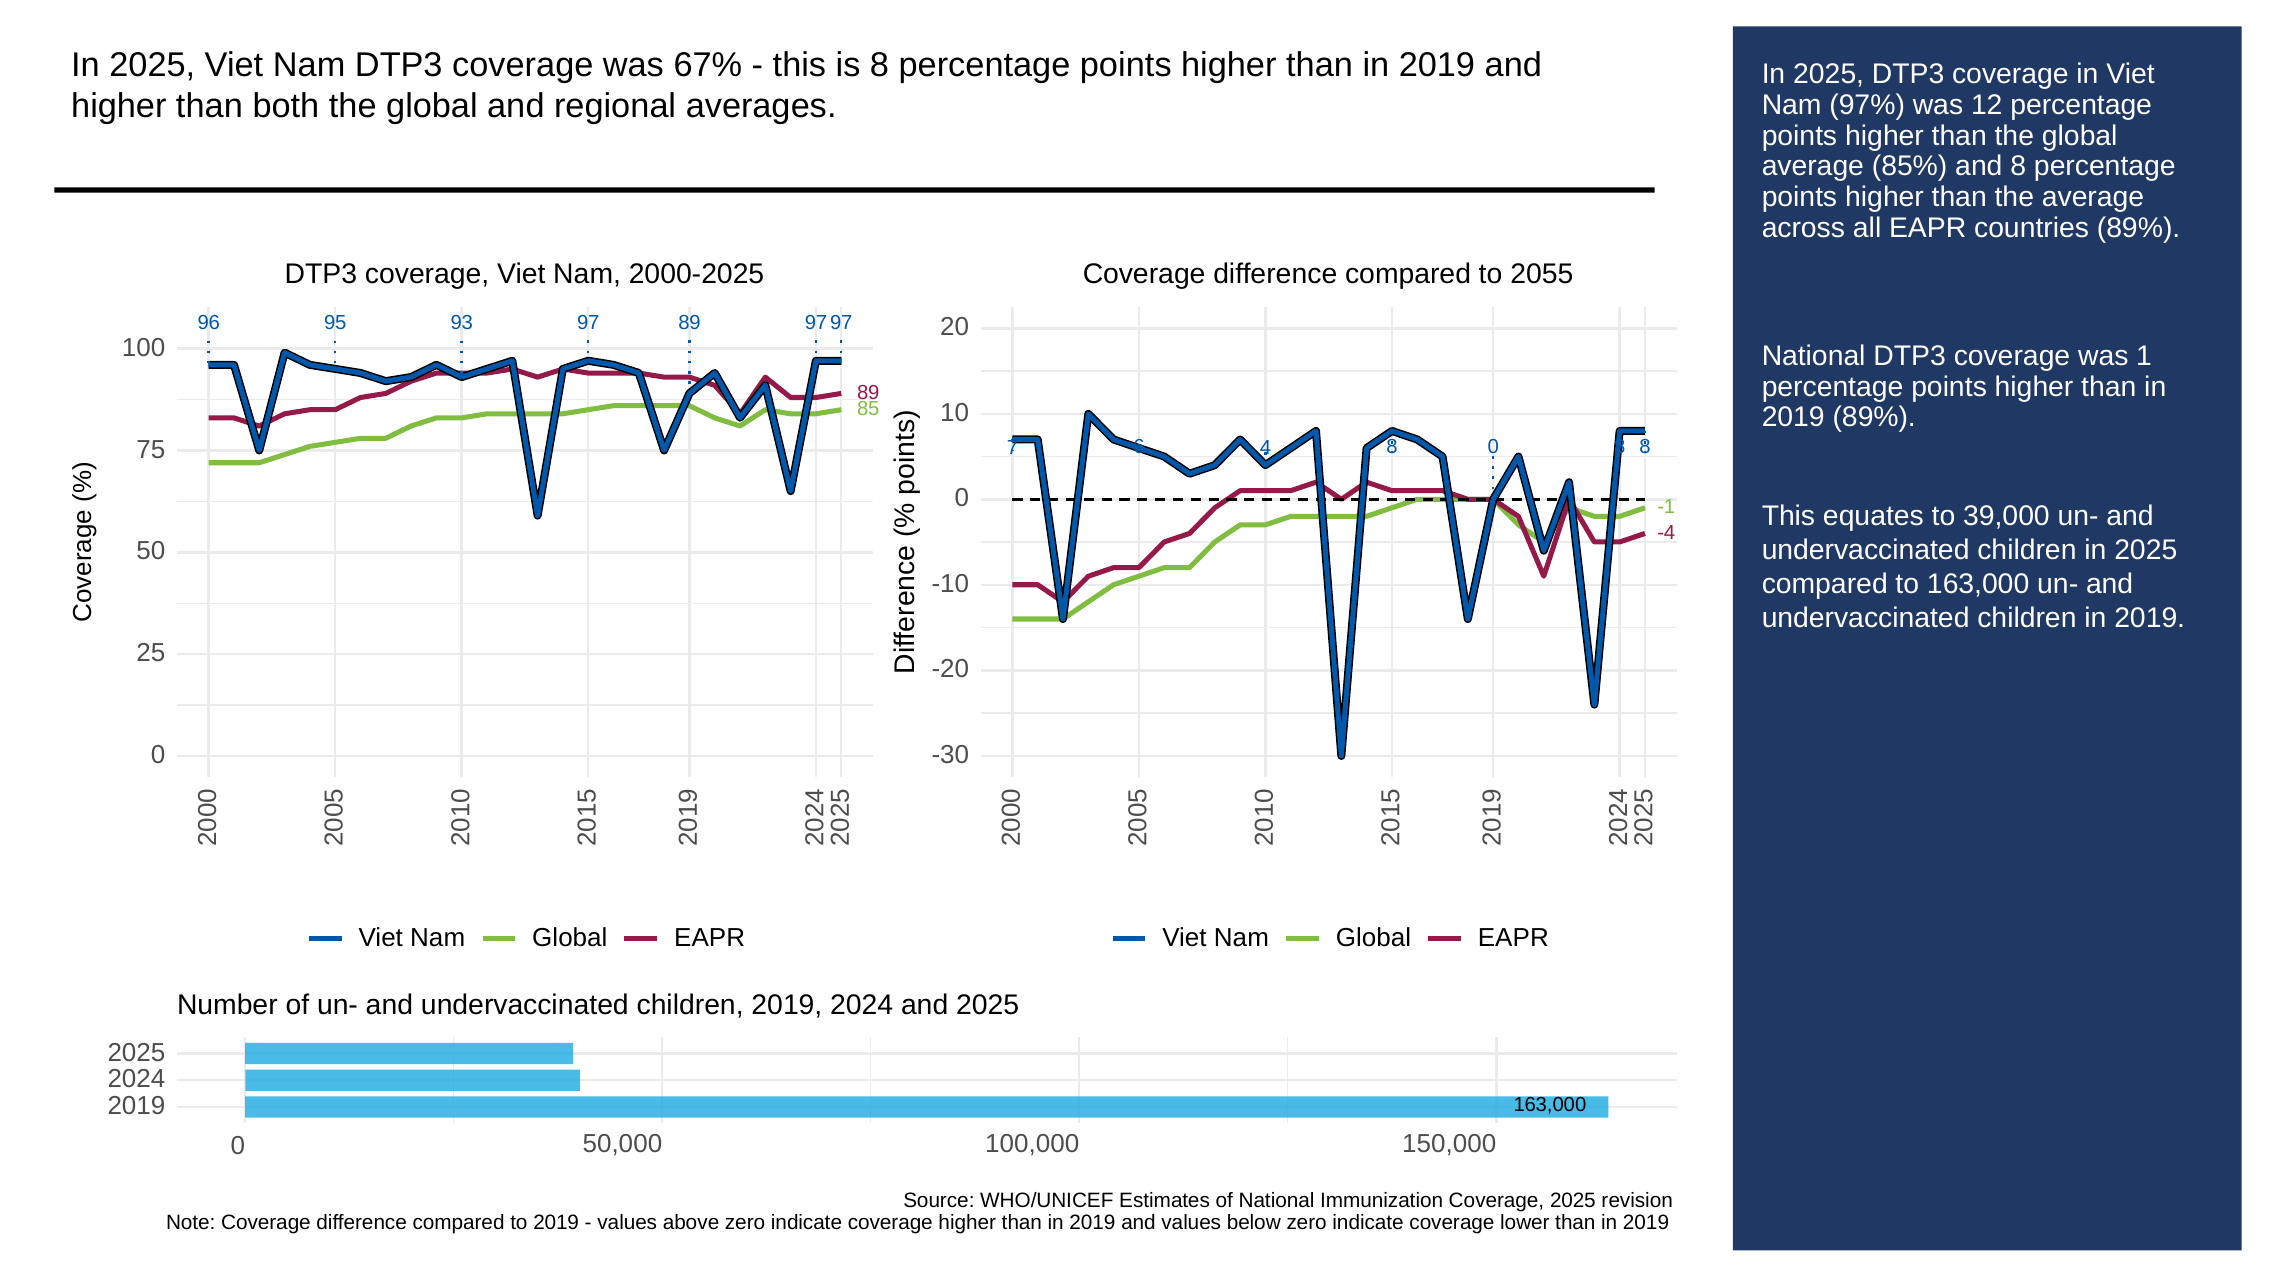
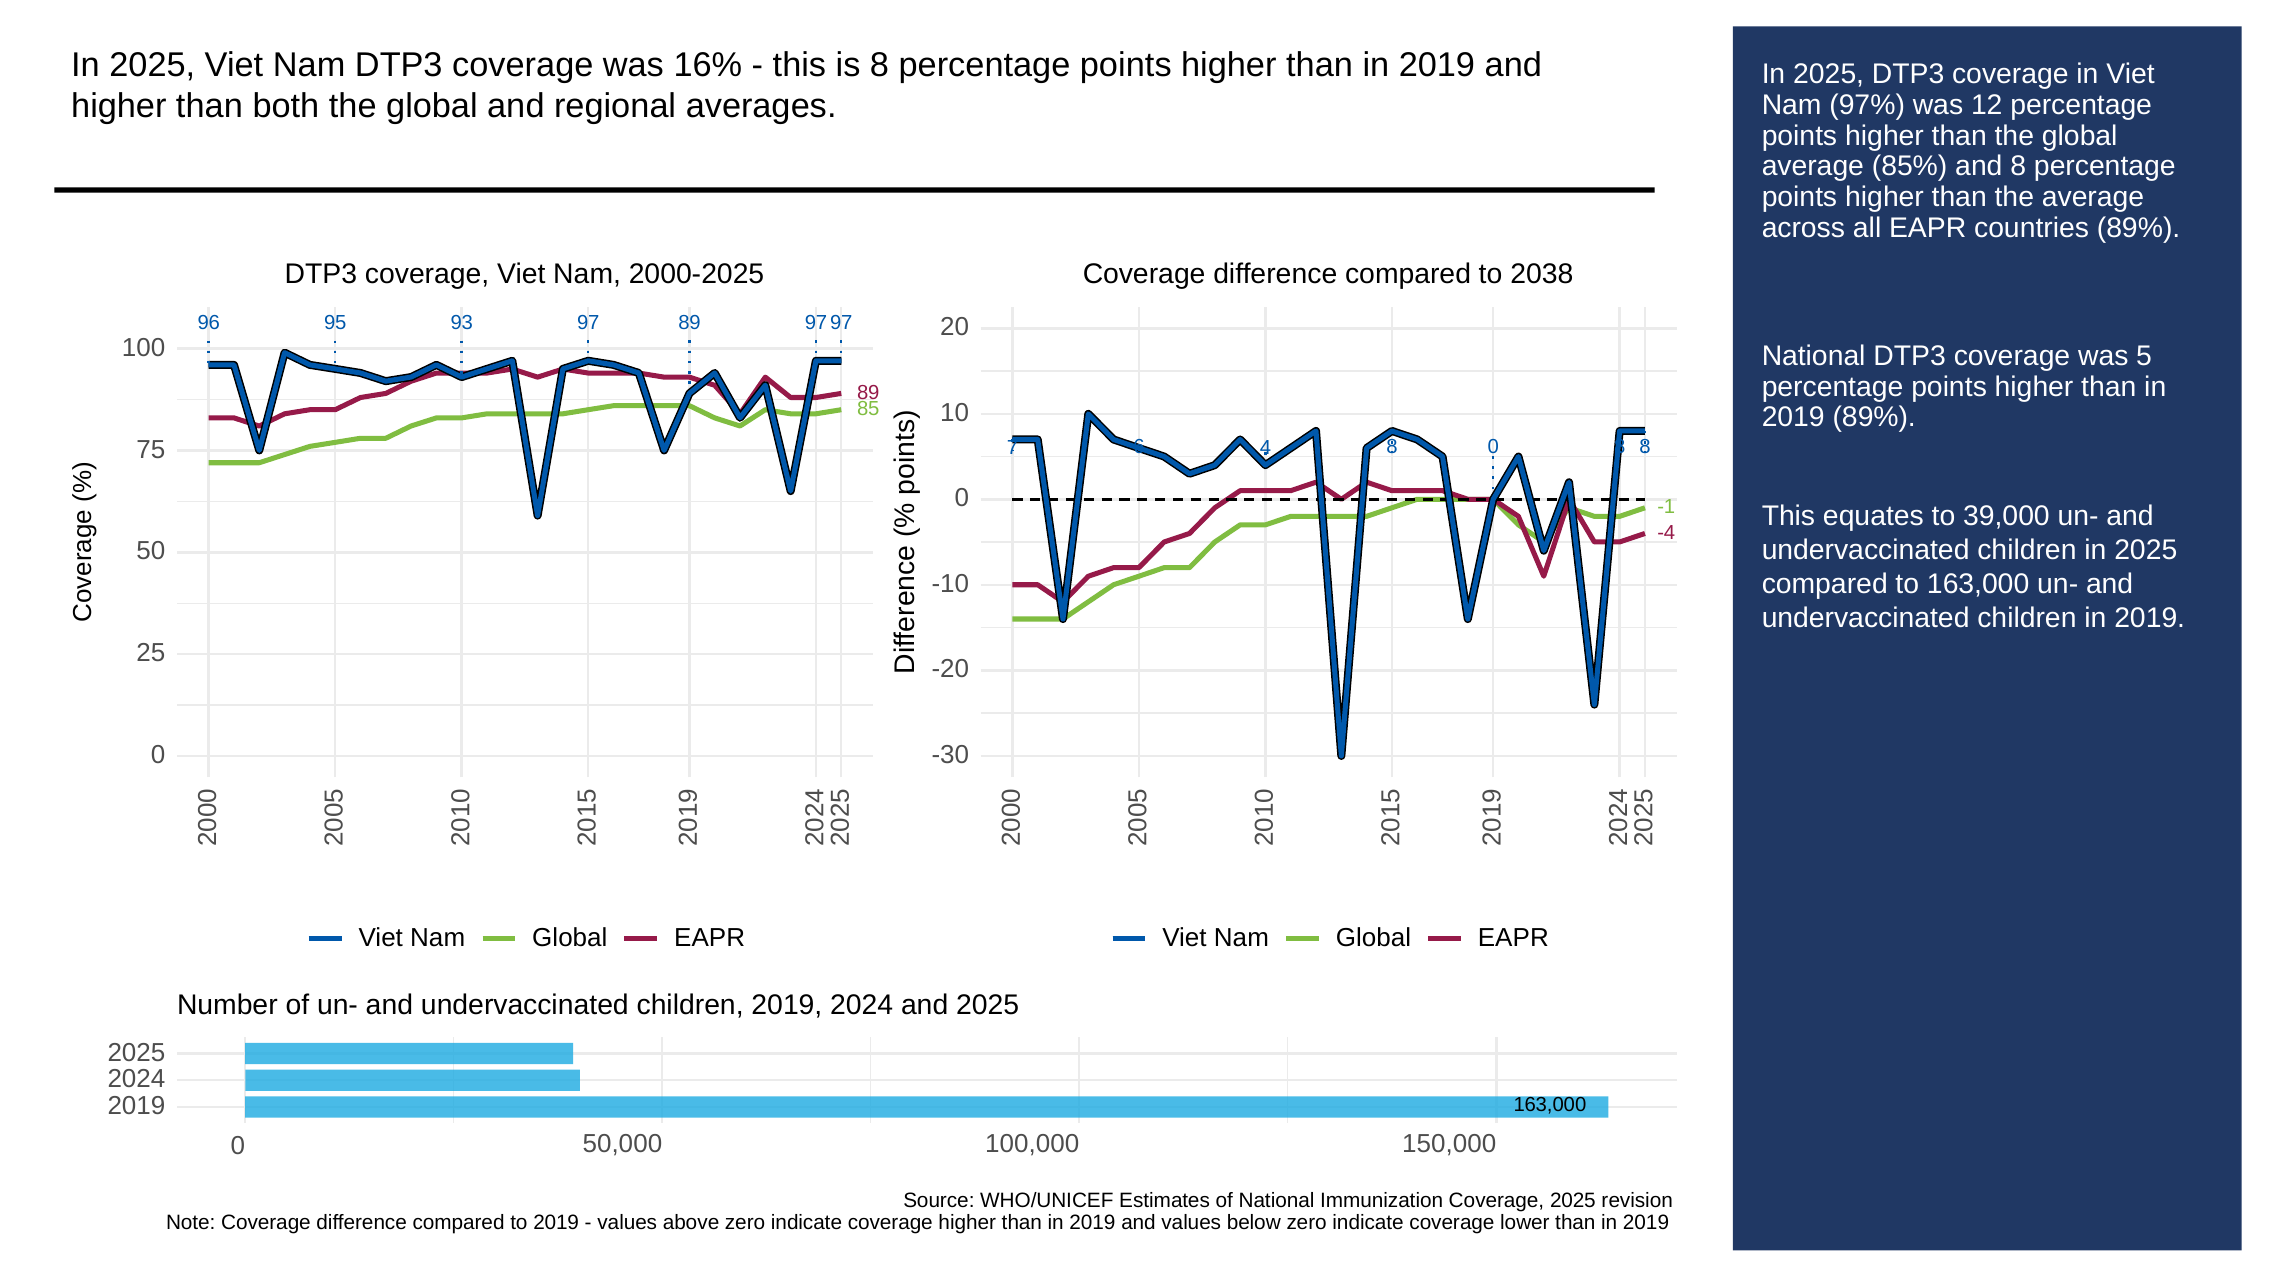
67%: 67% -> 16%
2055: 2055 -> 2038
was 1: 1 -> 5
